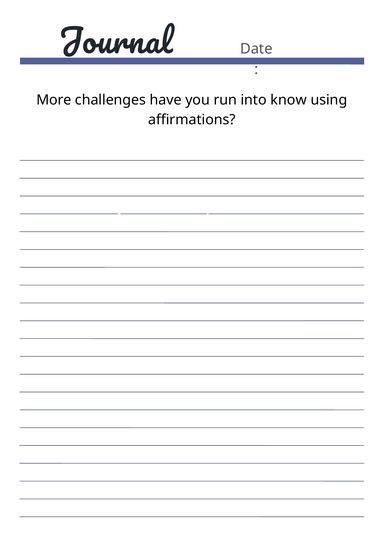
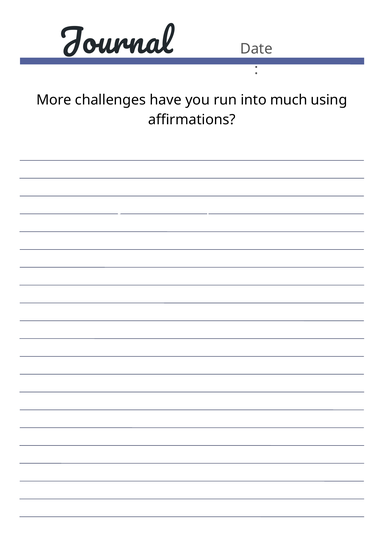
know: know -> much
